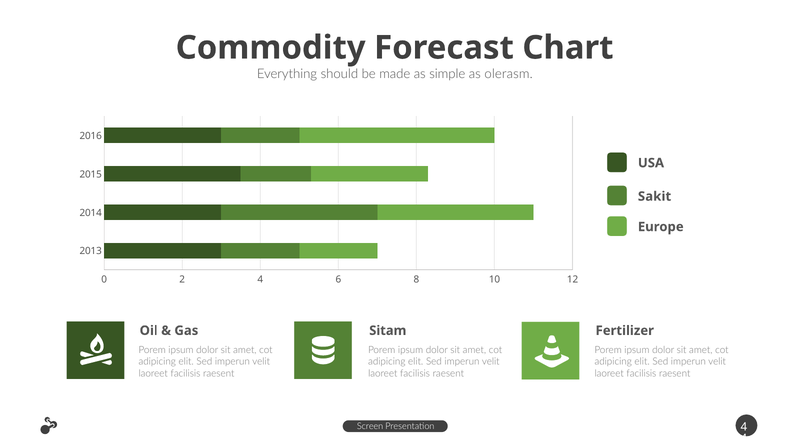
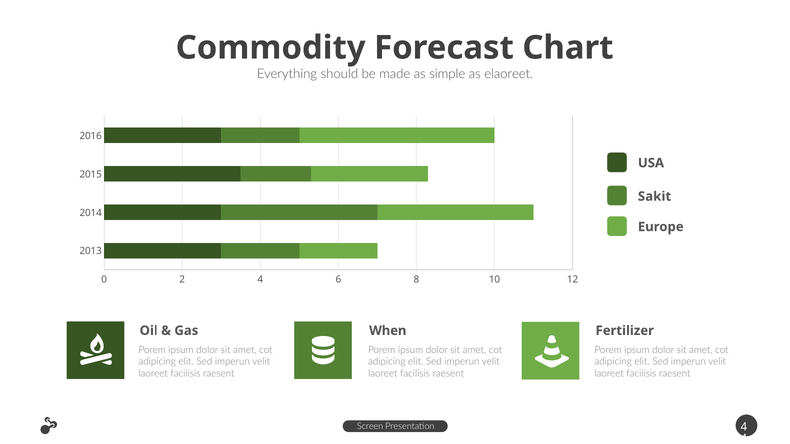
olerasm: olerasm -> elaoreet
Sitam: Sitam -> When
